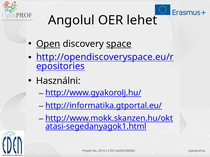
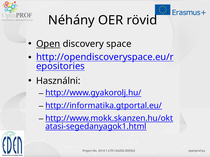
Angolul: Angolul -> Néhány
lehet: lehet -> rövid
space underline: present -> none
